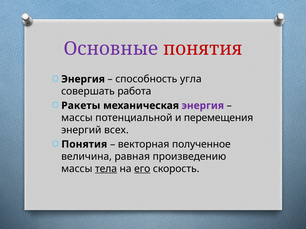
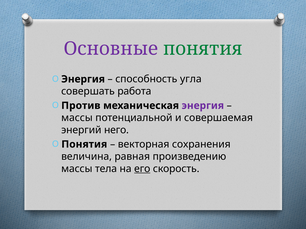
понятия at (203, 49) colour: red -> green
Ракеты: Ракеты -> Против
перемещения: перемещения -> совершаемая
всех: всех -> него
полученное: полученное -> сохранения
тела underline: present -> none
